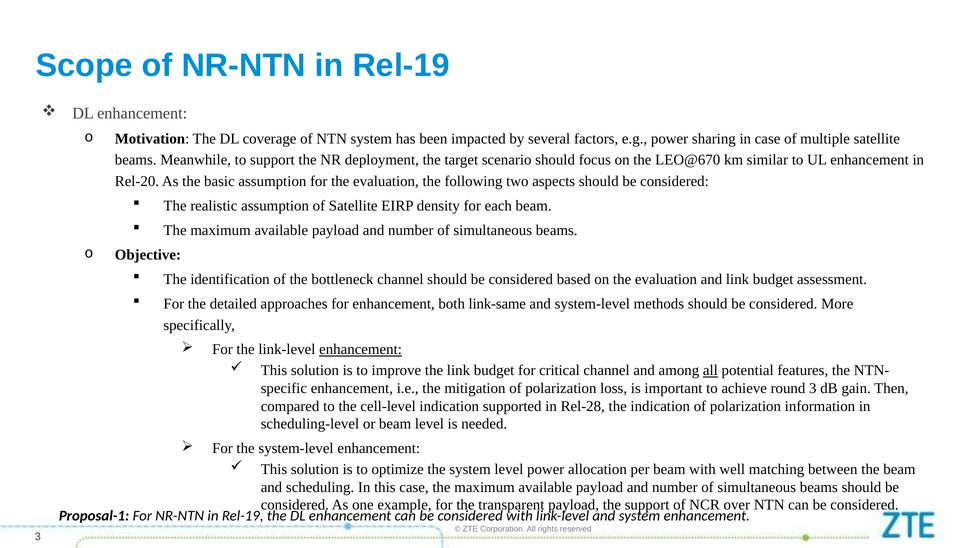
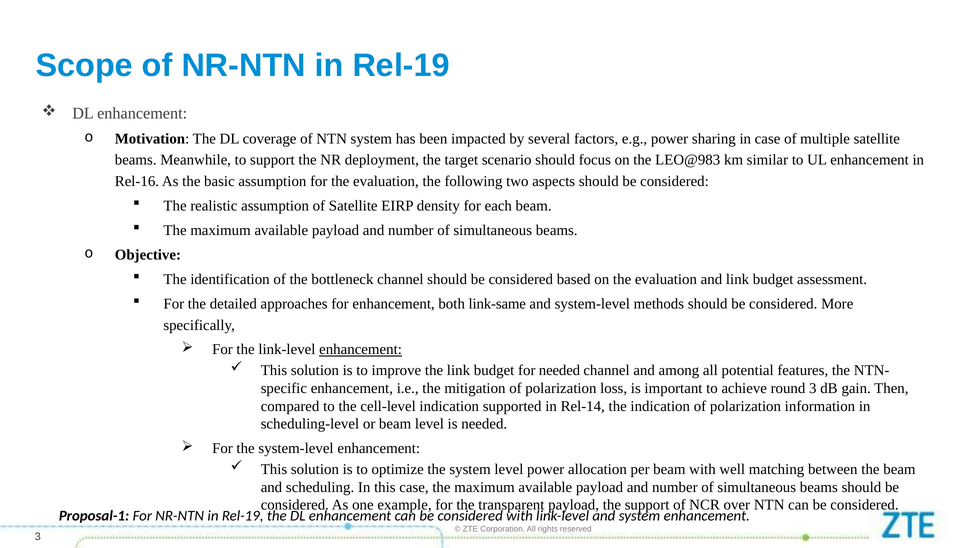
LEO@670: LEO@670 -> LEO@983
Rel-20: Rel-20 -> Rel-16
for critical: critical -> needed
all at (710, 370) underline: present -> none
Rel-28: Rel-28 -> Rel-14
